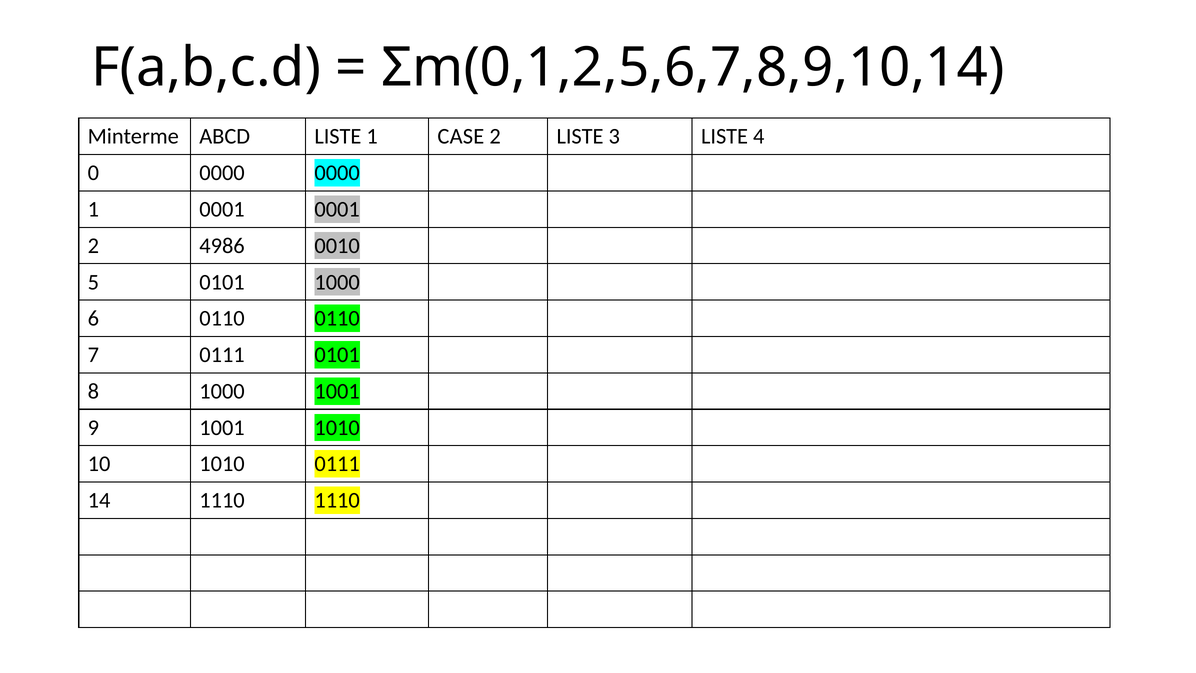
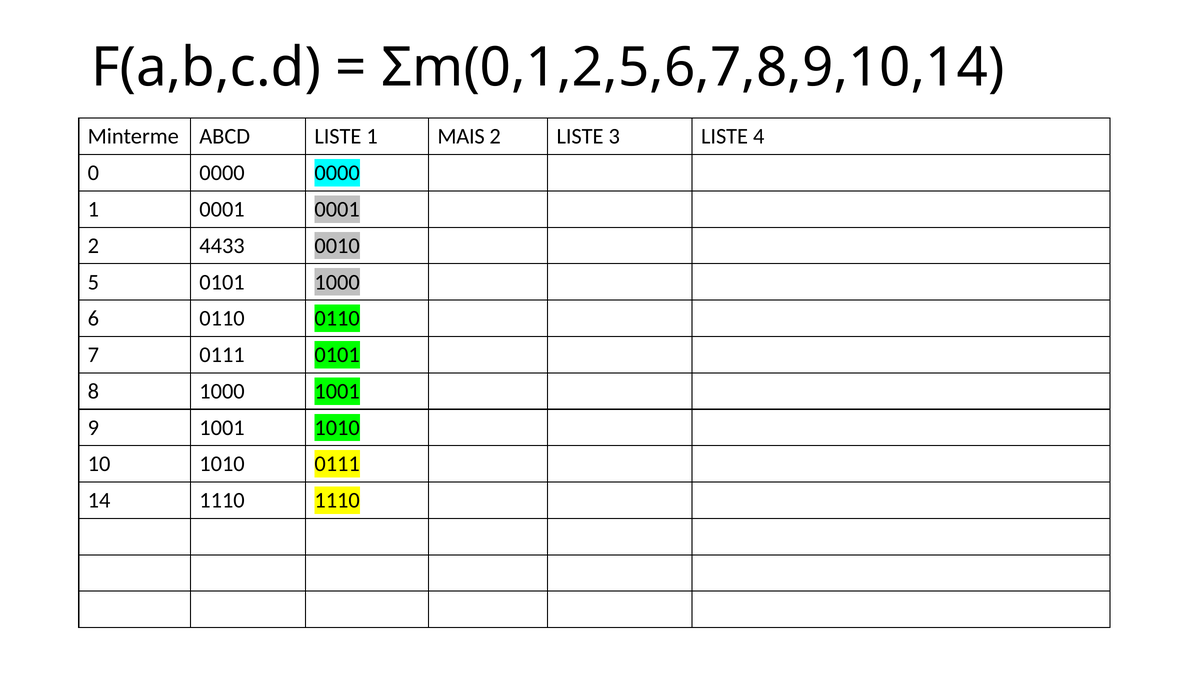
CASE: CASE -> MAIS
4986: 4986 -> 4433
